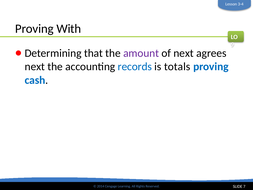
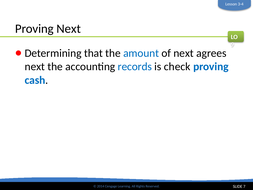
Proving With: With -> Next
amount colour: purple -> blue
totals: totals -> check
